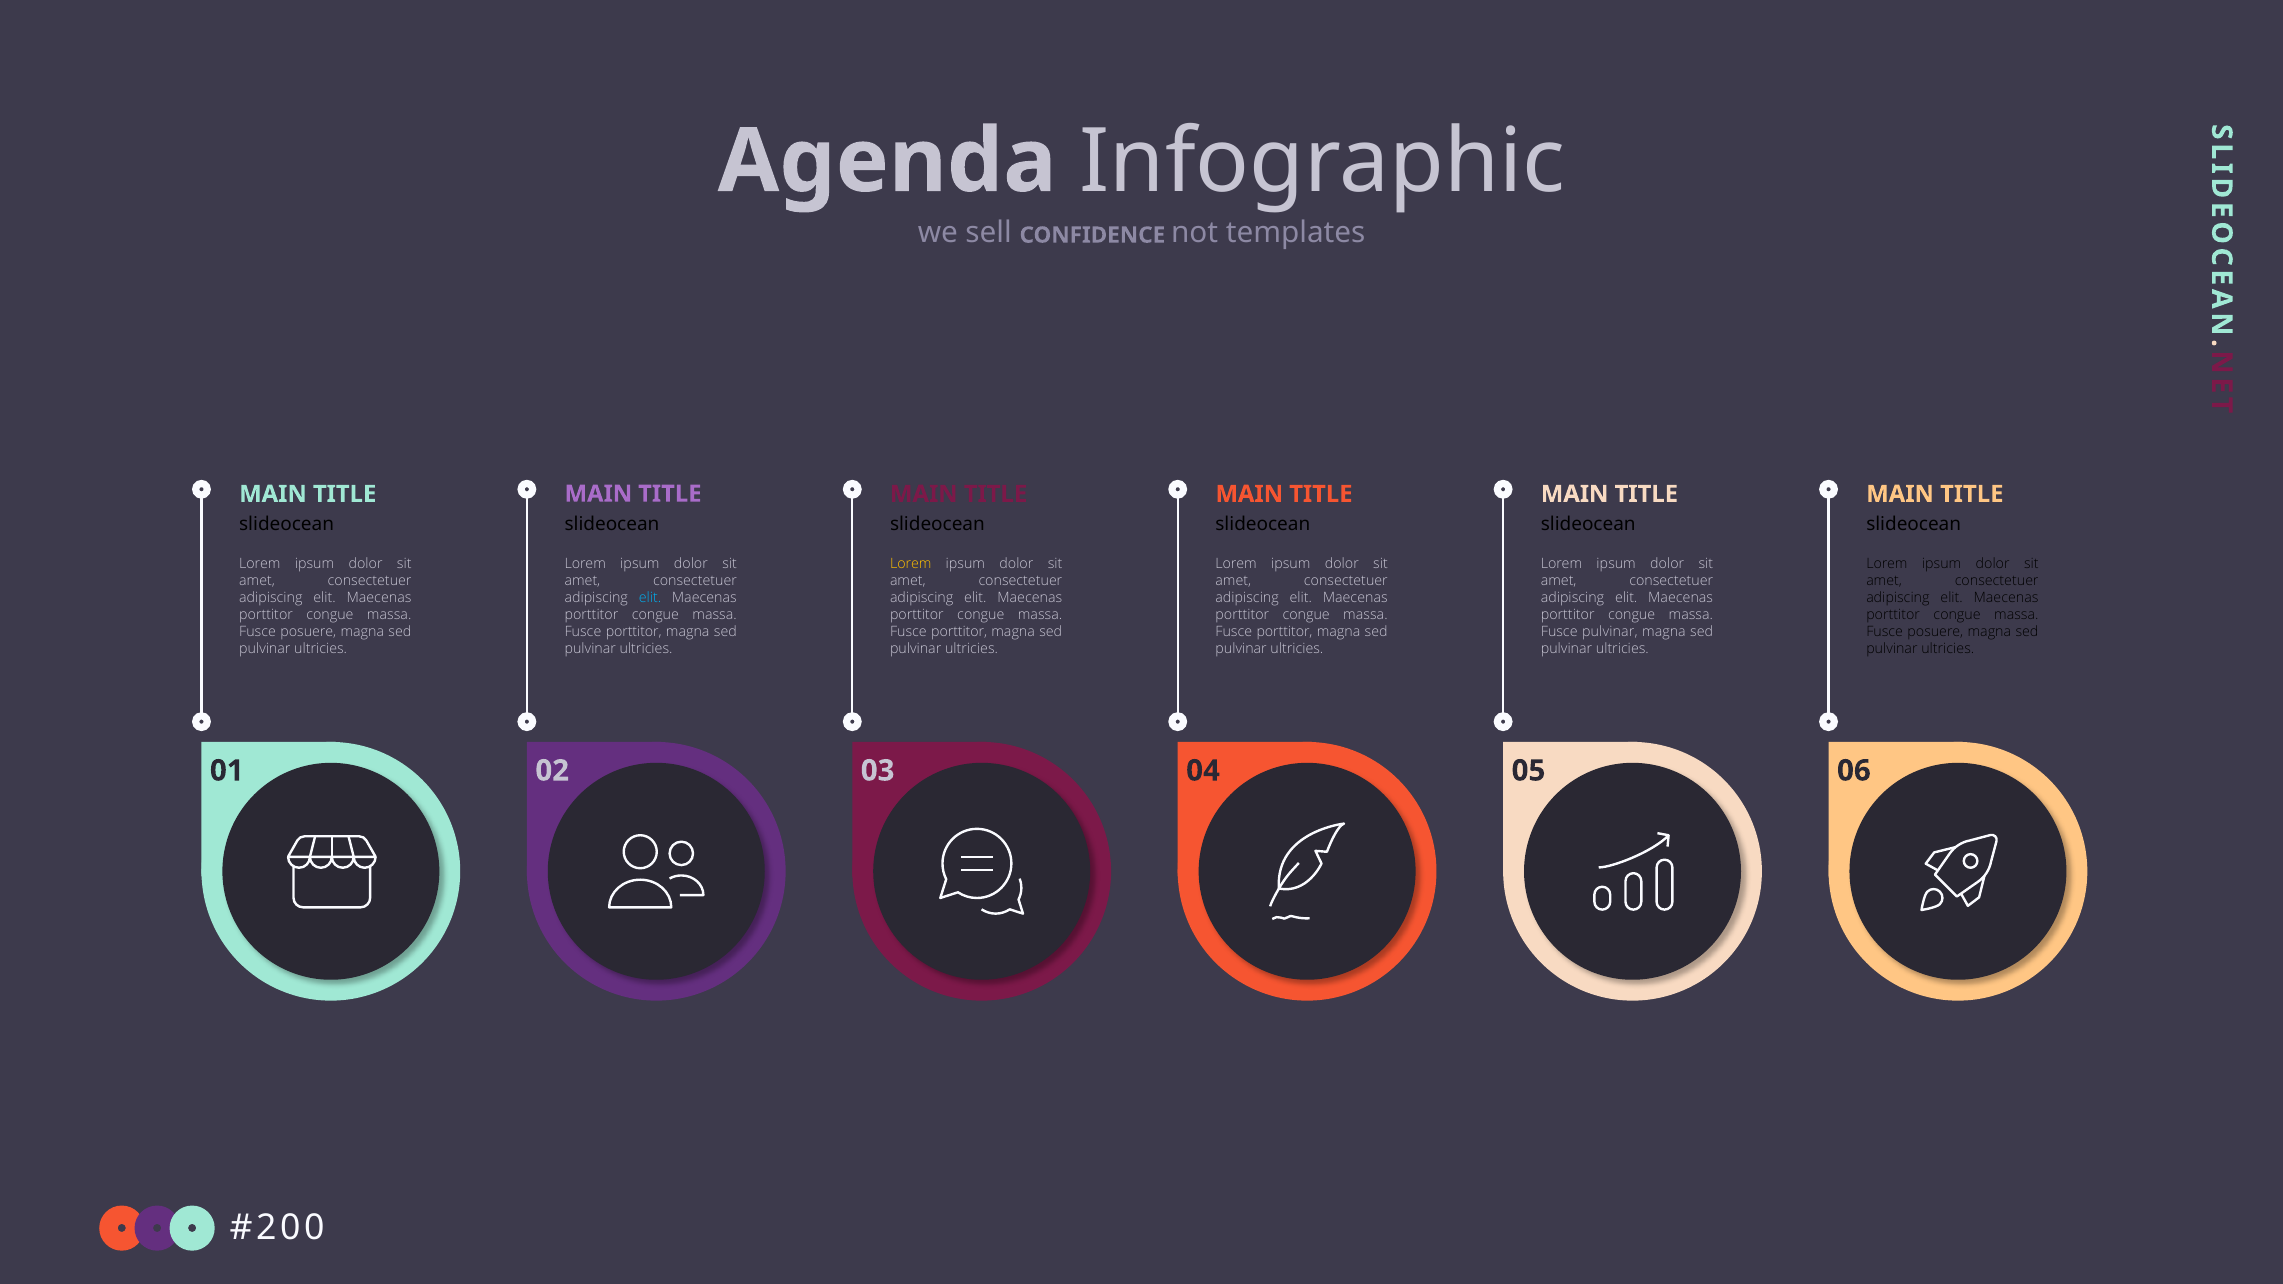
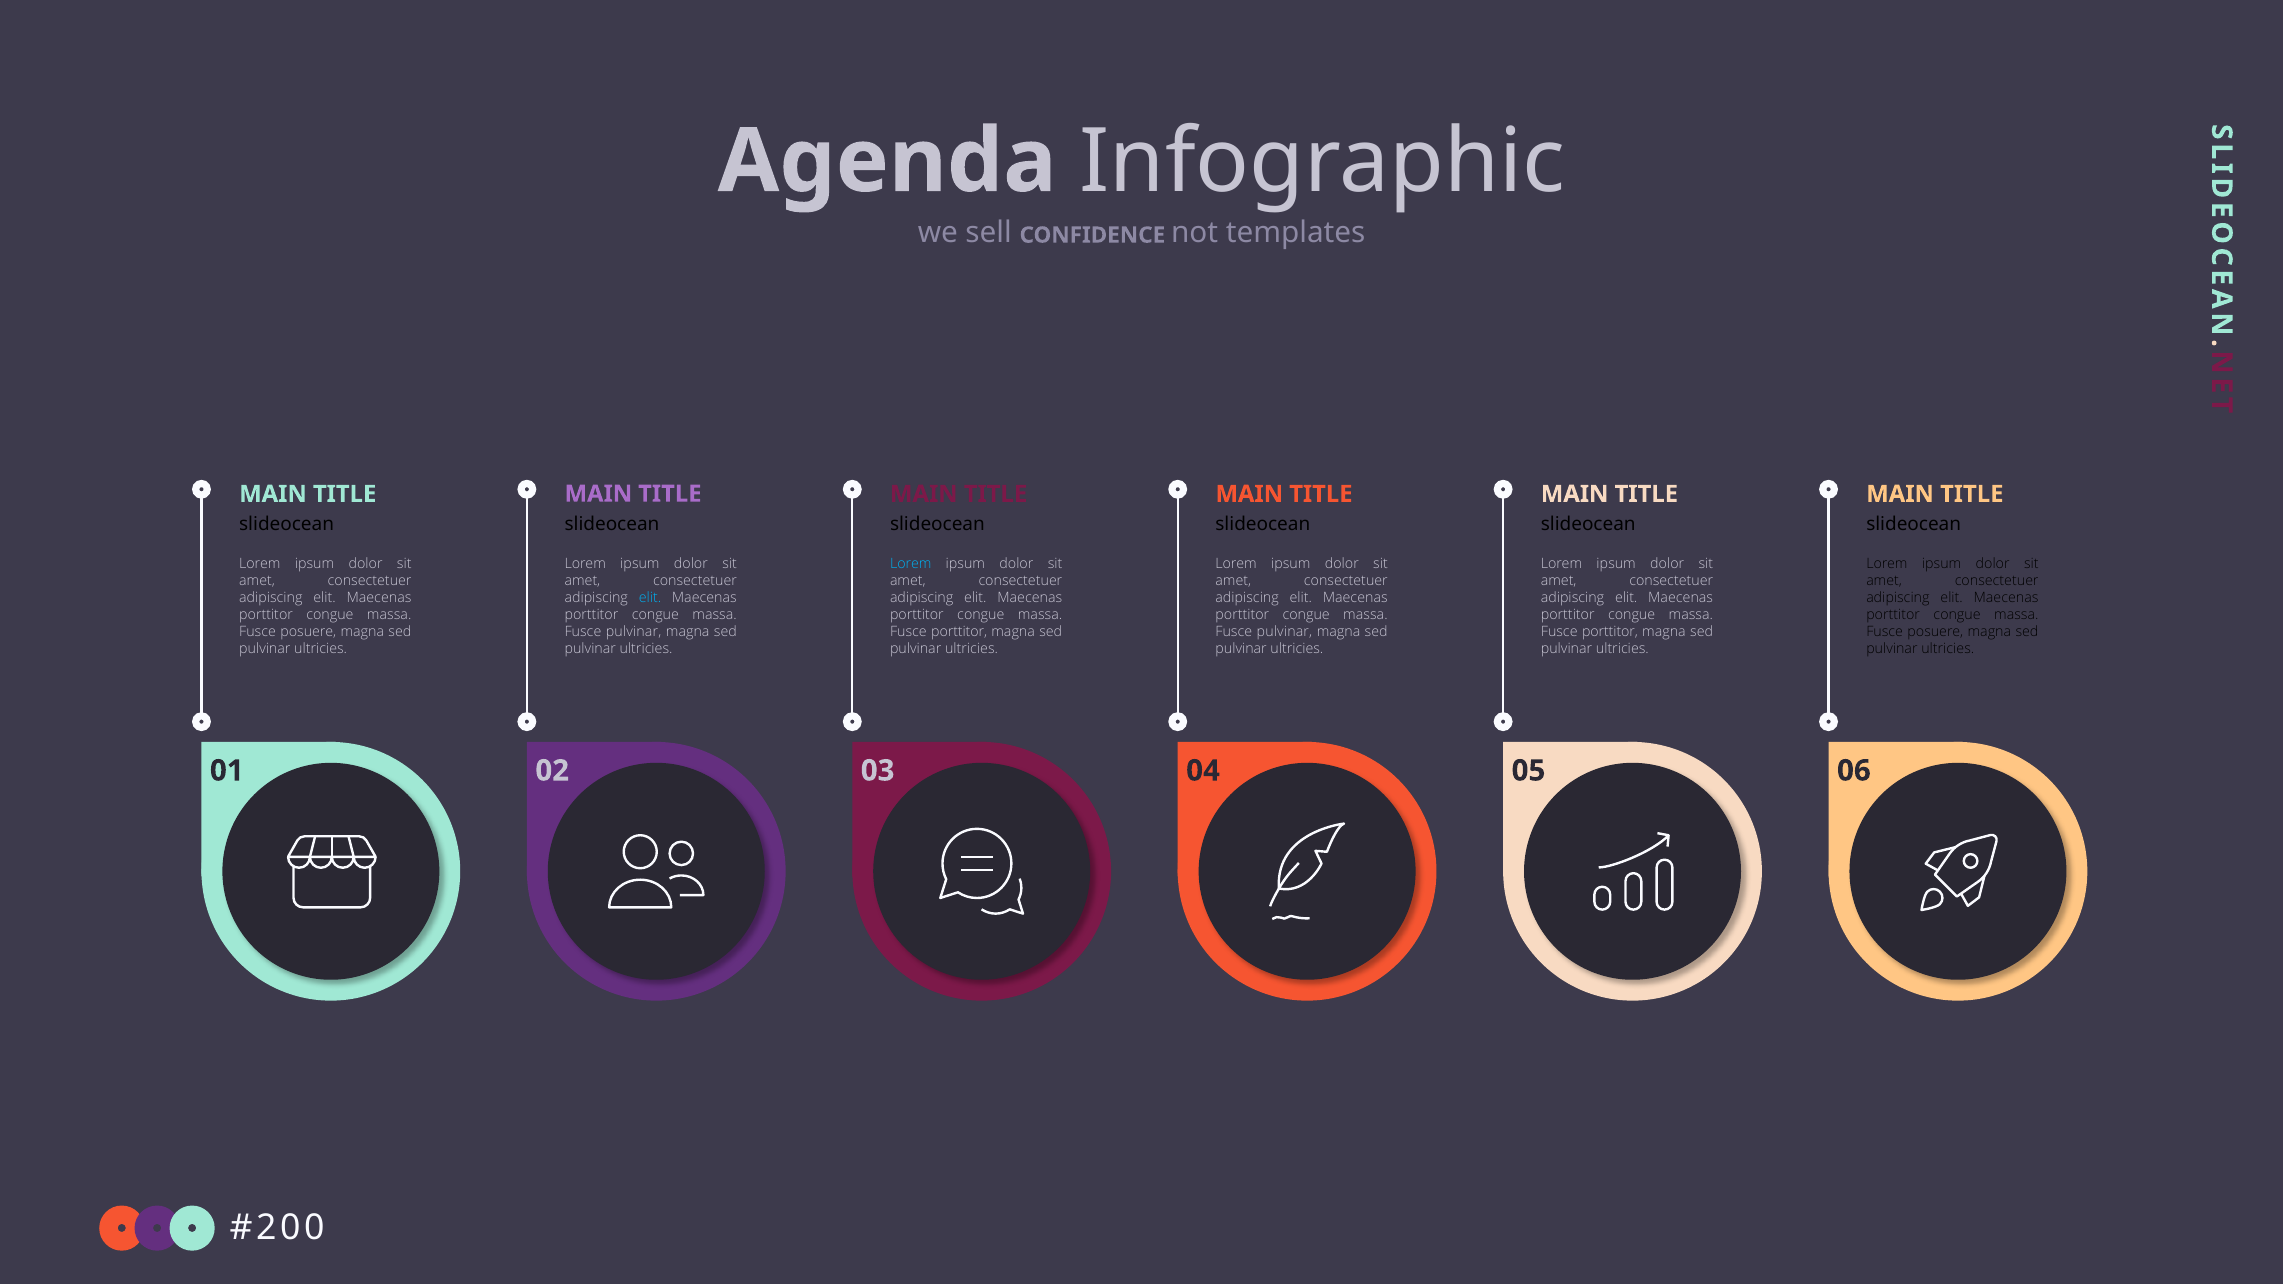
Lorem at (911, 564) colour: yellow -> light blue
porttitor at (634, 632): porttitor -> pulvinar
porttitor at (1285, 632): porttitor -> pulvinar
pulvinar at (1610, 632): pulvinar -> porttitor
